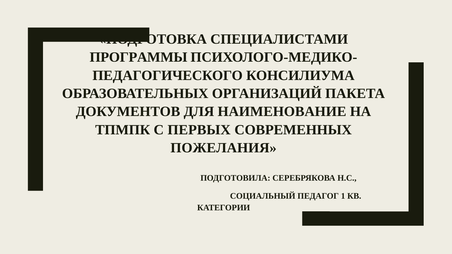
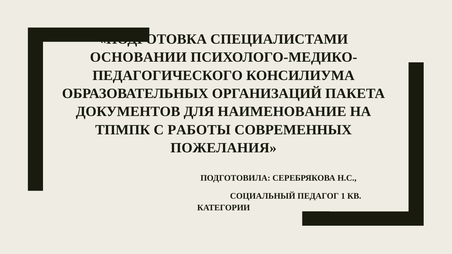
ПРОГРАММЫ: ПРОГРАММЫ -> ОСНОВАНИИ
ПЕРВЫХ: ПЕРВЫХ -> РАБОТЫ
